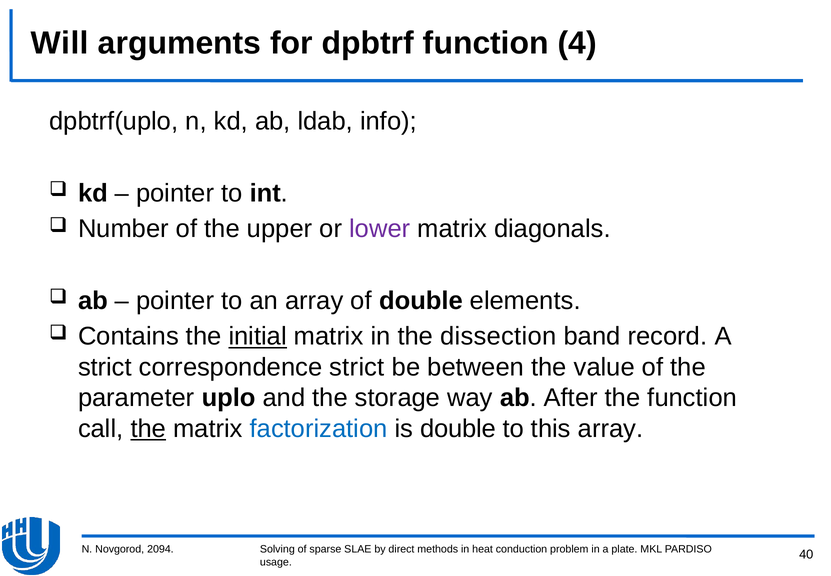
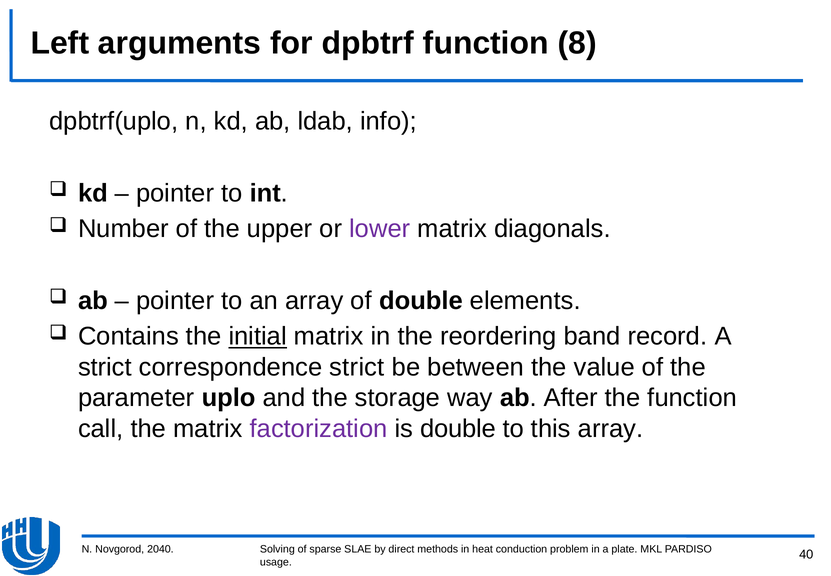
Will: Will -> Left
4: 4 -> 8
dissection: dissection -> reordering
the at (148, 428) underline: present -> none
factorization colour: blue -> purple
2094: 2094 -> 2040
